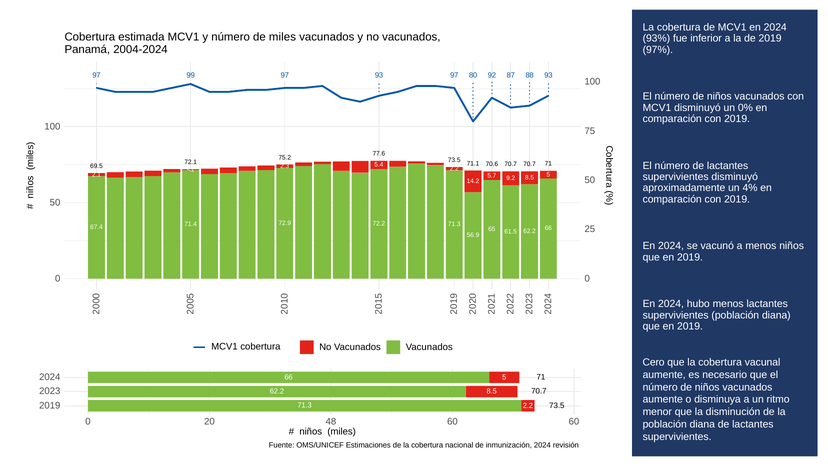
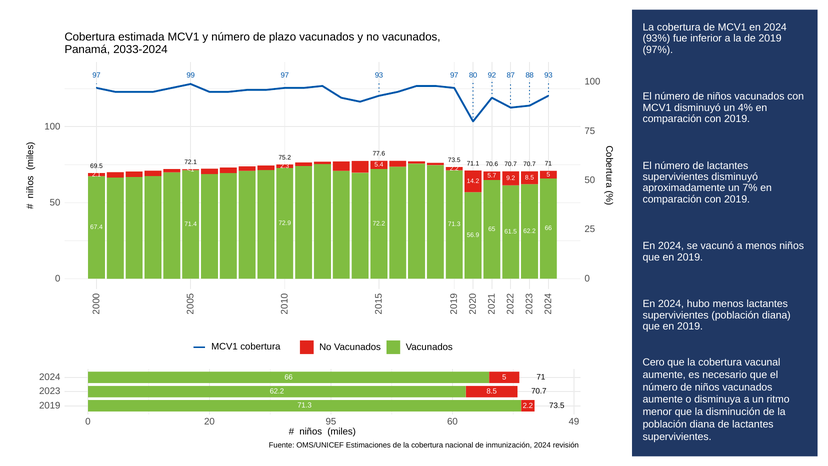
de miles: miles -> plazo
2004-2024: 2004-2024 -> 2033-2024
0%: 0% -> 4%
4%: 4% -> 7%
48: 48 -> 95
60 60: 60 -> 49
